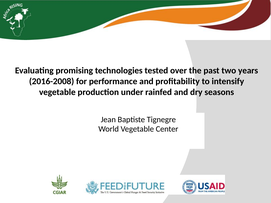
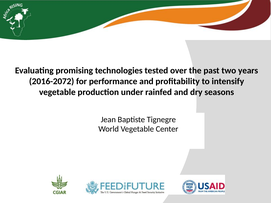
2016-2008: 2016-2008 -> 2016-2072
